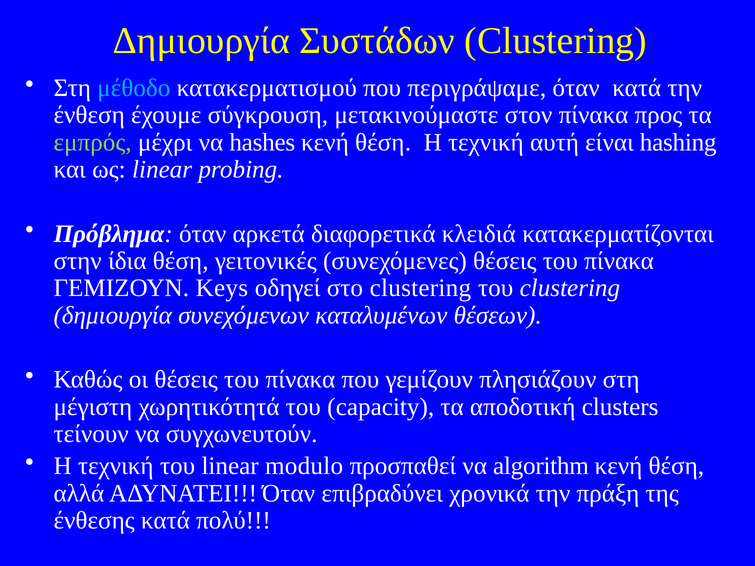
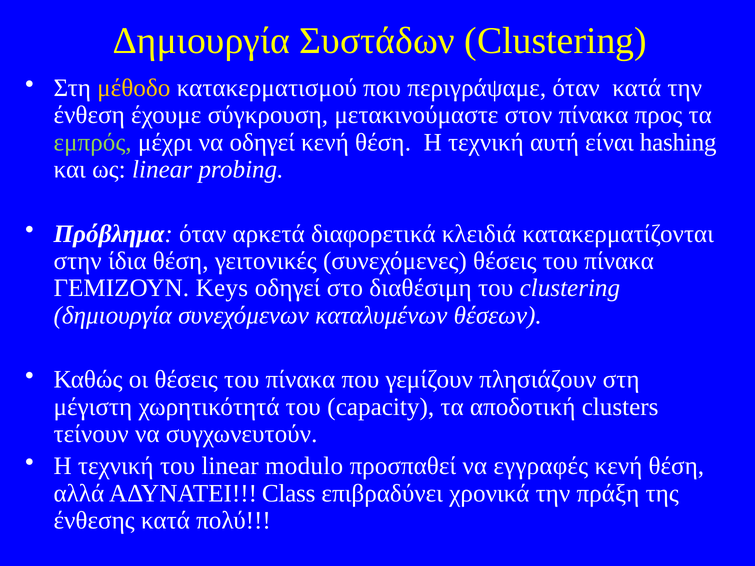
μέθοδο colour: light blue -> yellow
να hashes: hashes -> οδηγεί
στο clustering: clustering -> διαθέσιμη
algorithm: algorithm -> εγγραφές
ΑΔΥΝΑΤΕΙ Όταν: Όταν -> Class
